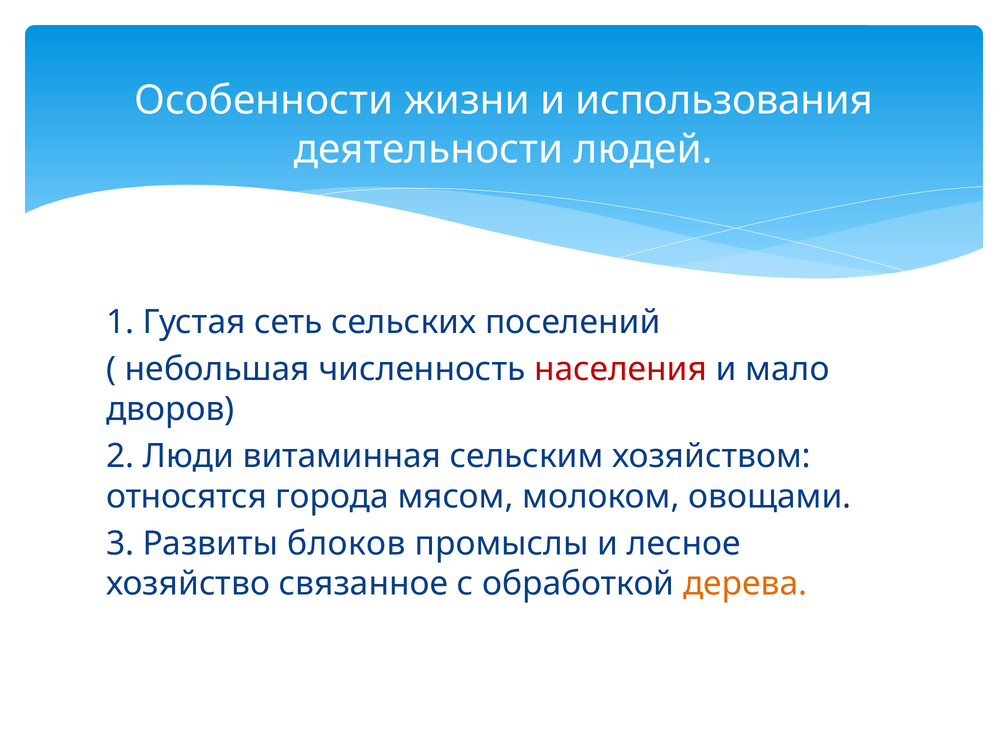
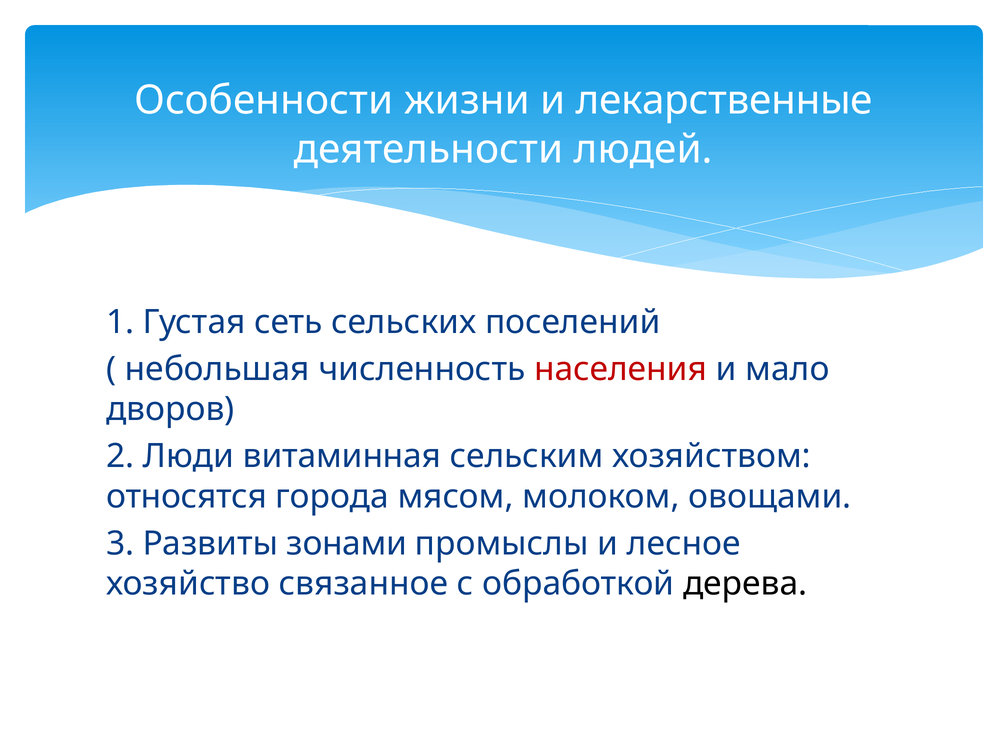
использования: использования -> лекарственные
блоков: блоков -> зонами
дерева colour: orange -> black
